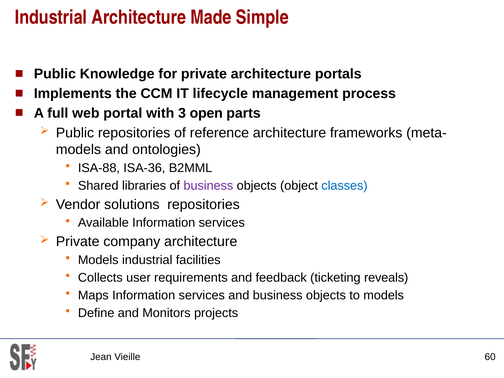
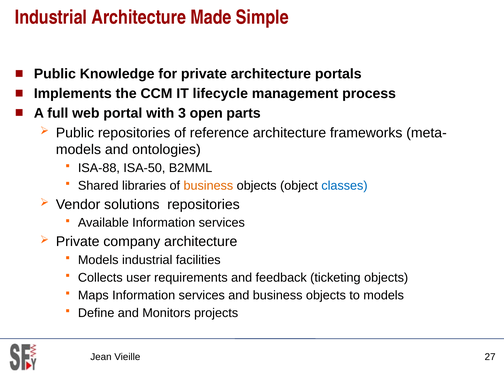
ISA-36: ISA-36 -> ISA-50
business at (208, 186) colour: purple -> orange
ticketing reveals: reveals -> objects
60: 60 -> 27
